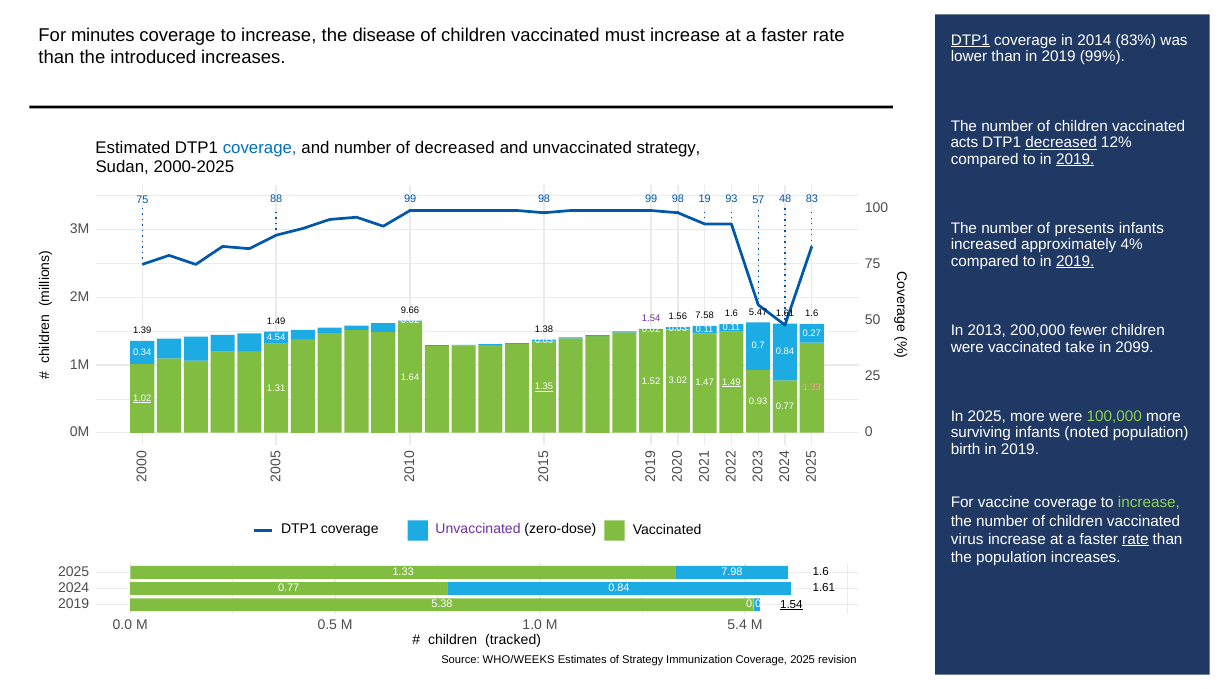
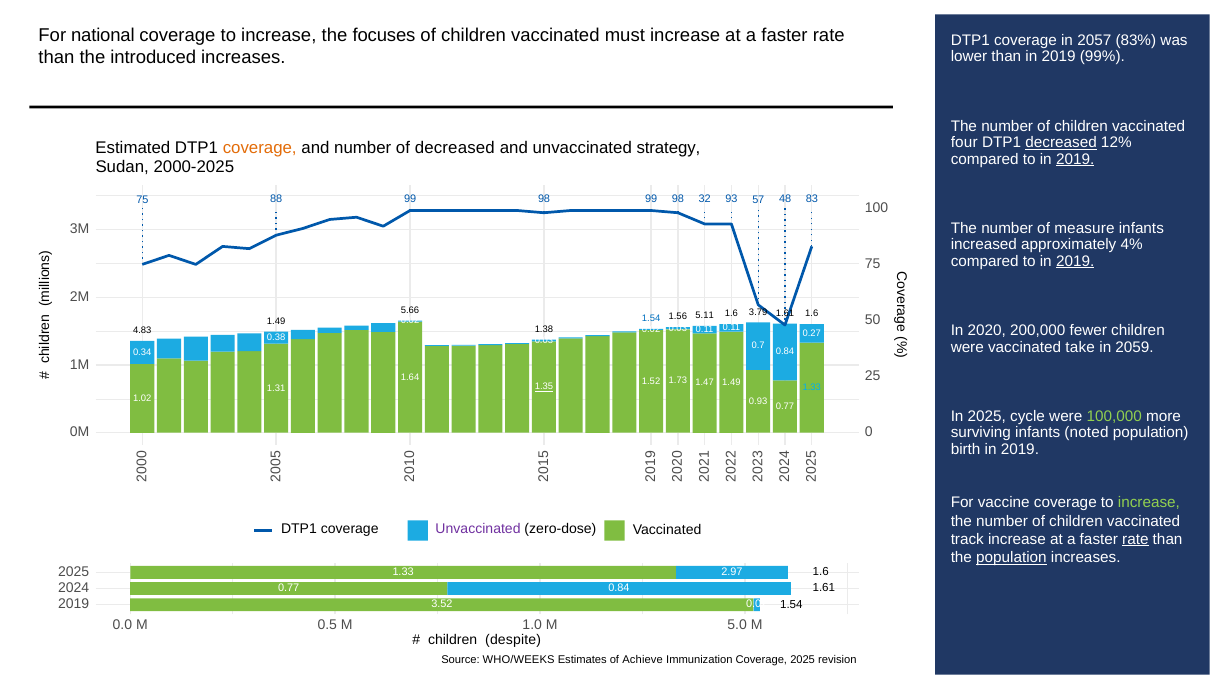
minutes: minutes -> national
disease: disease -> focuses
DTP1 at (970, 40) underline: present -> none
2014: 2014 -> 2057
acts: acts -> four
coverage at (260, 148) colour: blue -> orange
19: 19 -> 32
presents: presents -> measure
9.66: 9.66 -> 5.66
1.54 at (651, 318) colour: purple -> blue
7.58: 7.58 -> 5.11
5.47: 5.47 -> 3.79
2013: 2013 -> 2020
1.39: 1.39 -> 4.83
4.54: 4.54 -> 0.38
2099: 2099 -> 2059
3.02: 3.02 -> 1.73
1.49 at (731, 382) underline: present -> none
1.33 at (812, 387) colour: pink -> light blue
1.02 underline: present -> none
2025 more: more -> cycle
virus: virus -> track
population at (1011, 558) underline: none -> present
7.98: 7.98 -> 2.97
1.54 at (791, 604) underline: present -> none
5.38: 5.38 -> 3.52
5.4: 5.4 -> 5.0
tracked: tracked -> despite
of Strategy: Strategy -> Achieve
